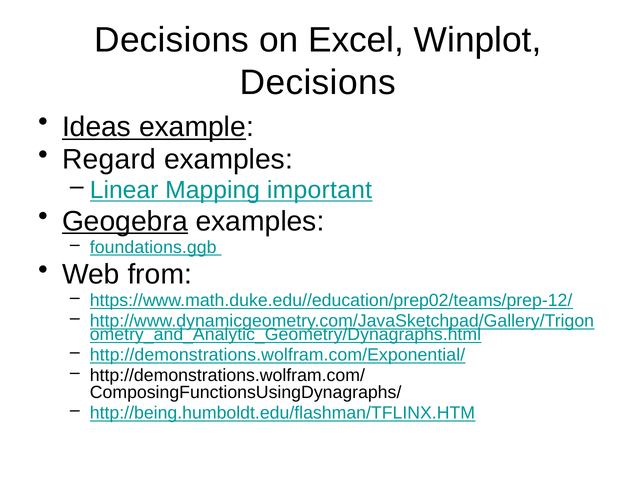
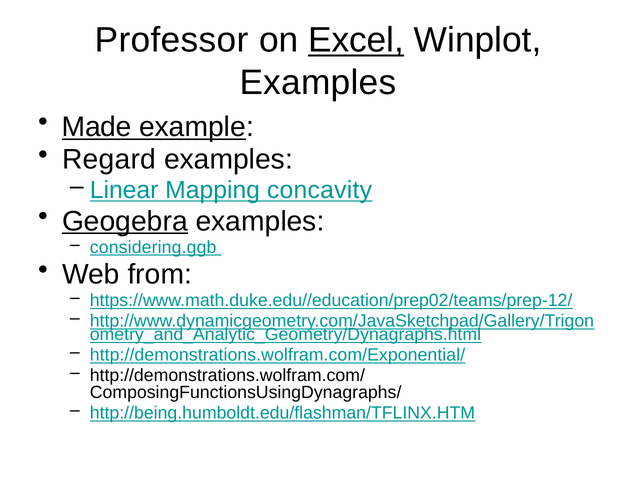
Decisions at (172, 40): Decisions -> Professor
Excel underline: none -> present
Decisions at (318, 83): Decisions -> Examples
Ideas: Ideas -> Made
important: important -> concavity
foundations.ggb: foundations.ggb -> considering.ggb
